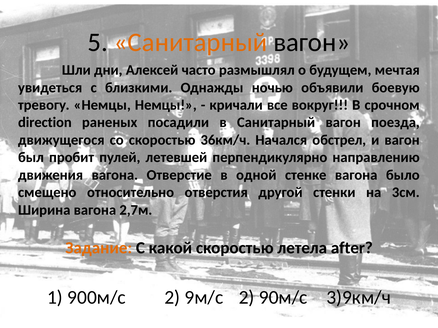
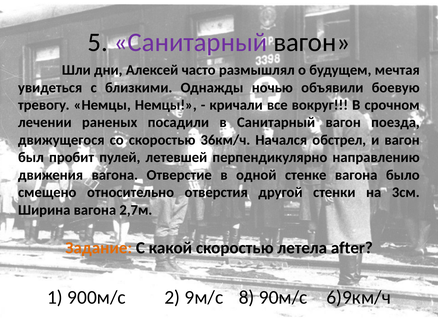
Санитарный at (191, 42) colour: orange -> purple
direction: direction -> лечении
9м/с 2: 2 -> 8
3)9км/ч: 3)9км/ч -> 6)9км/ч
